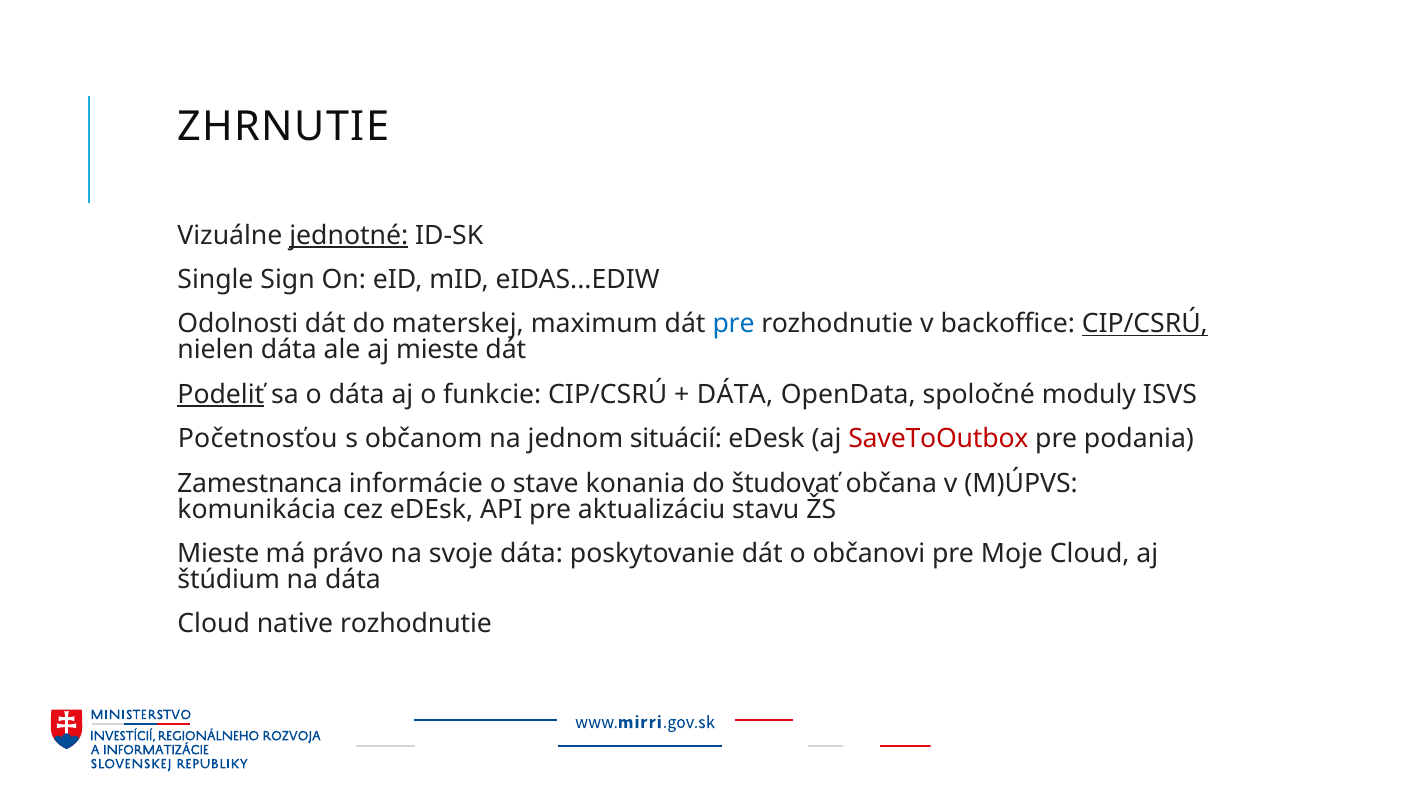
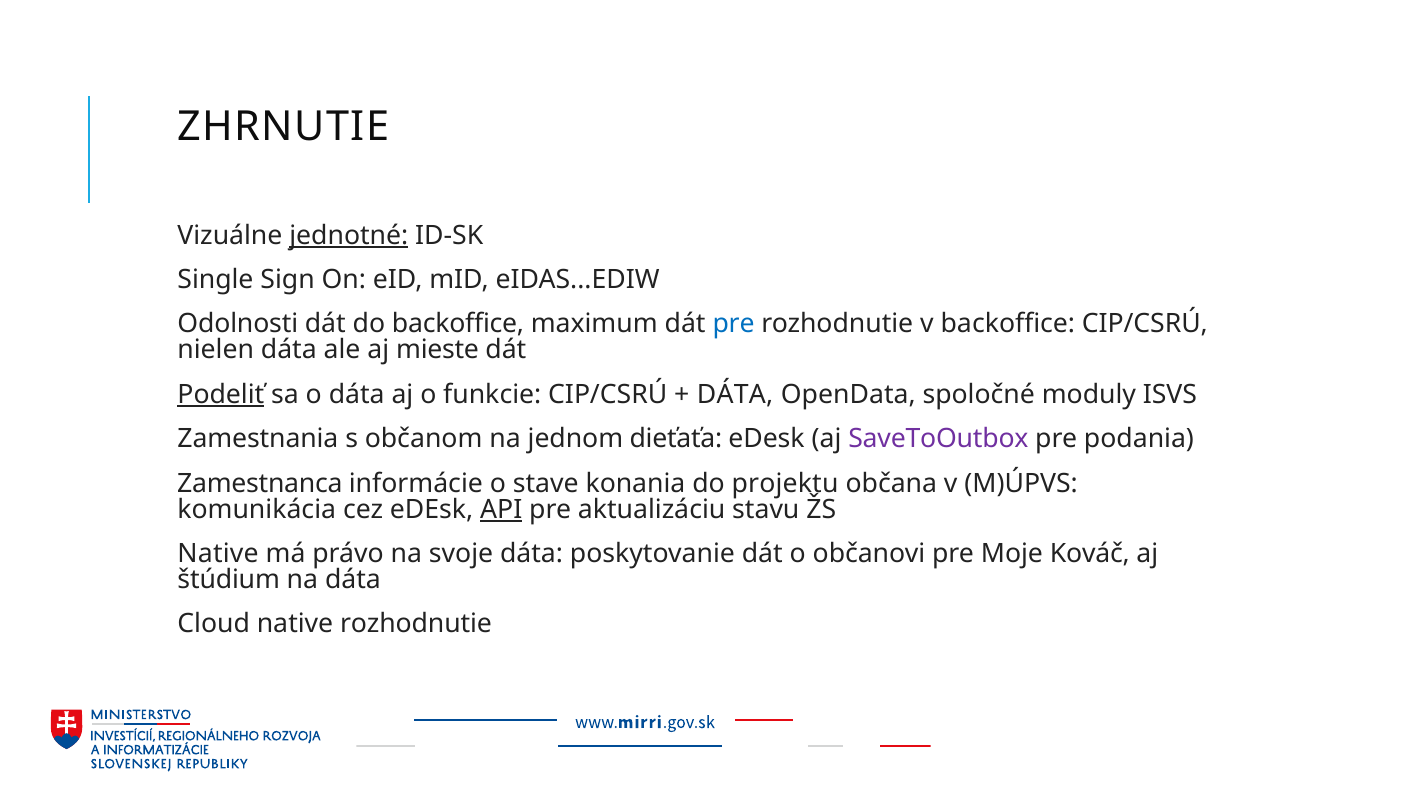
do materskej: materskej -> backoffice
CIP/CSRÚ at (1145, 324) underline: present -> none
Početnosťou: Početnosťou -> Zamestnania
situácií: situácií -> dieťaťa
SaveToOutbox colour: red -> purple
študovať: študovať -> projektu
API underline: none -> present
Mieste at (218, 554): Mieste -> Native
Moje Cloud: Cloud -> Kováč
